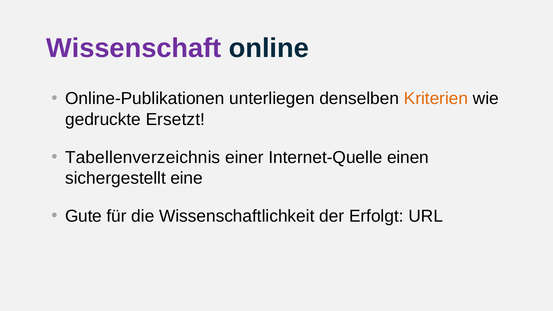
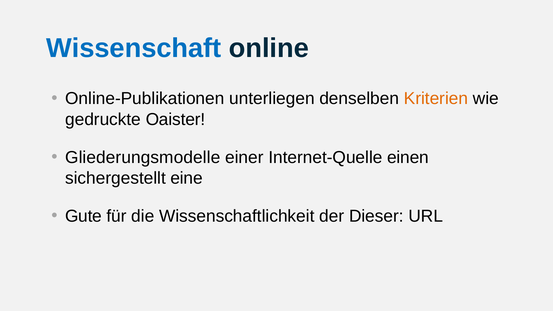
Wissenschaft colour: purple -> blue
Ersetzt: Ersetzt -> Oaister
Tabellenverzeichnis: Tabellenverzeichnis -> Gliederungsmodelle
Erfolgt: Erfolgt -> Dieser
